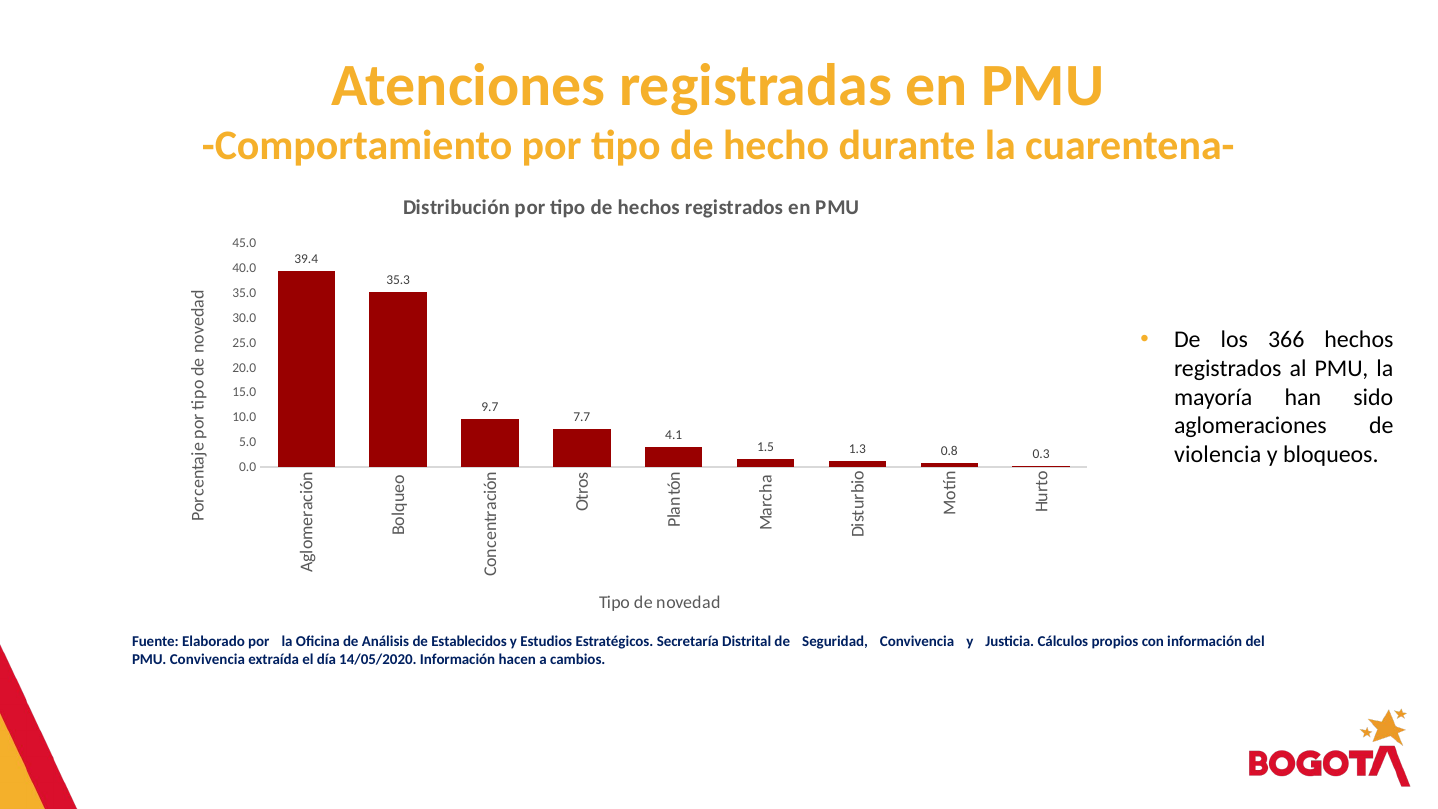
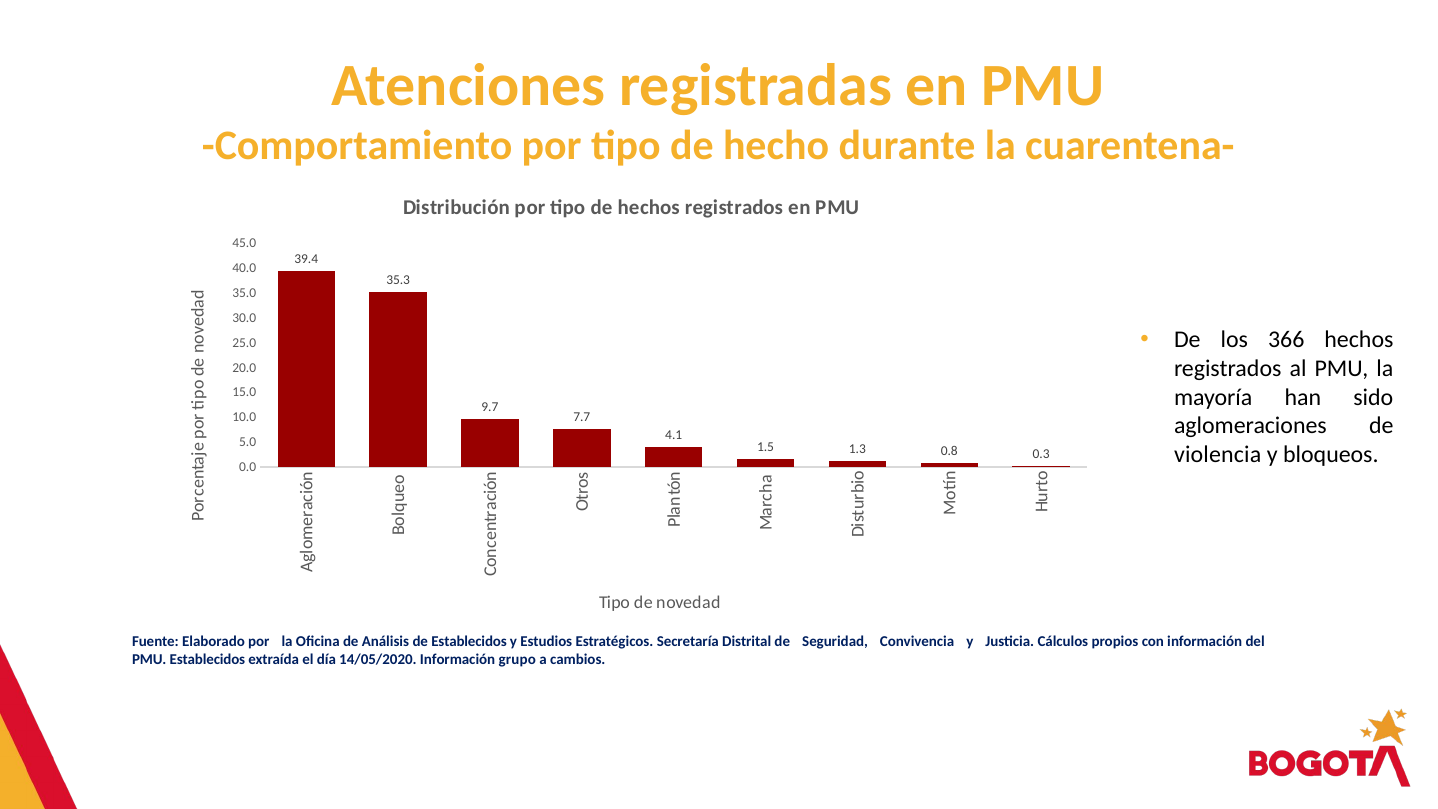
PMU Convivencia: Convivencia -> Establecidos
hacen: hacen -> grupo
